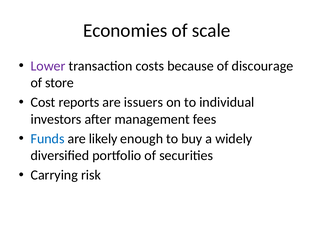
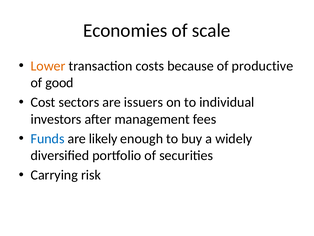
Lower colour: purple -> orange
discourage: discourage -> productive
store: store -> good
reports: reports -> sectors
